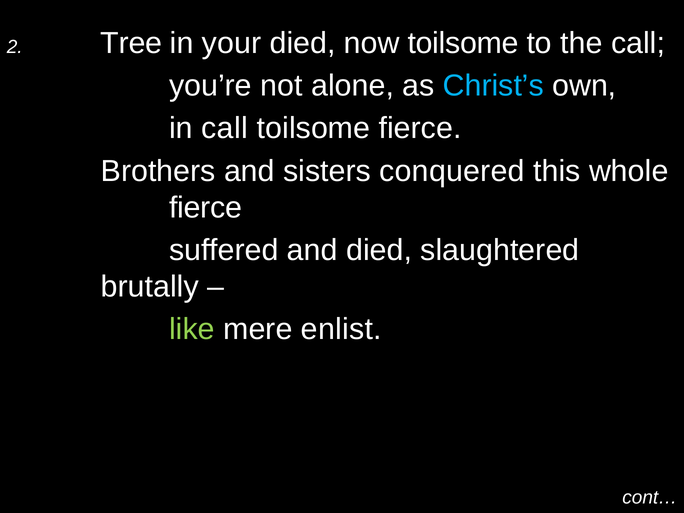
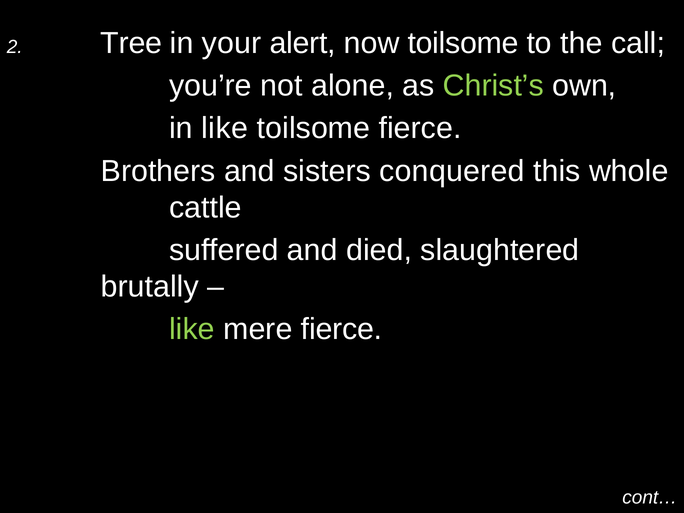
your died: died -> alert
Christ’s colour: light blue -> light green
in call: call -> like
fierce at (206, 207): fierce -> cattle
mere enlist: enlist -> fierce
